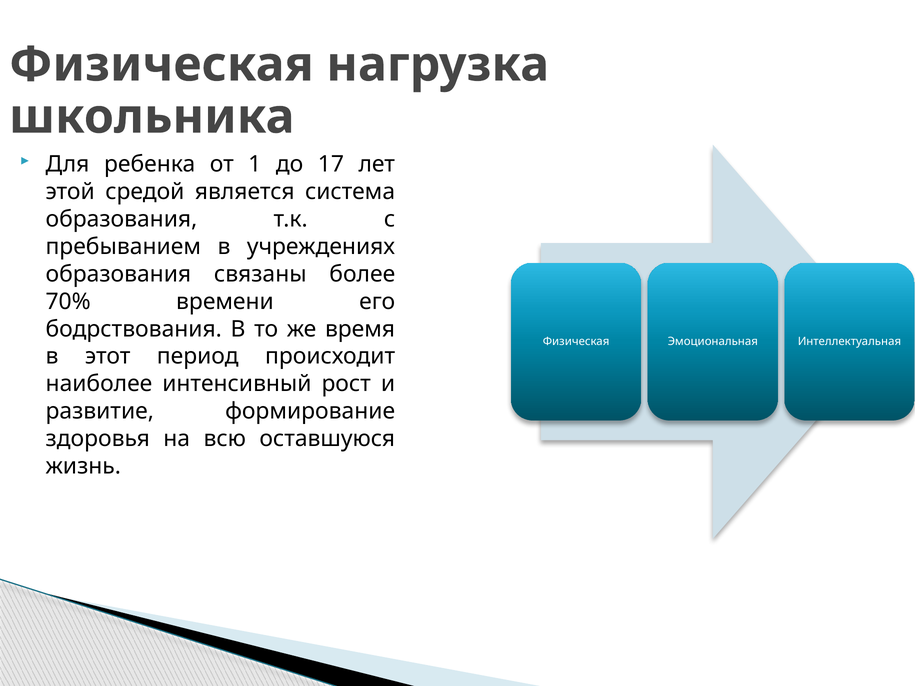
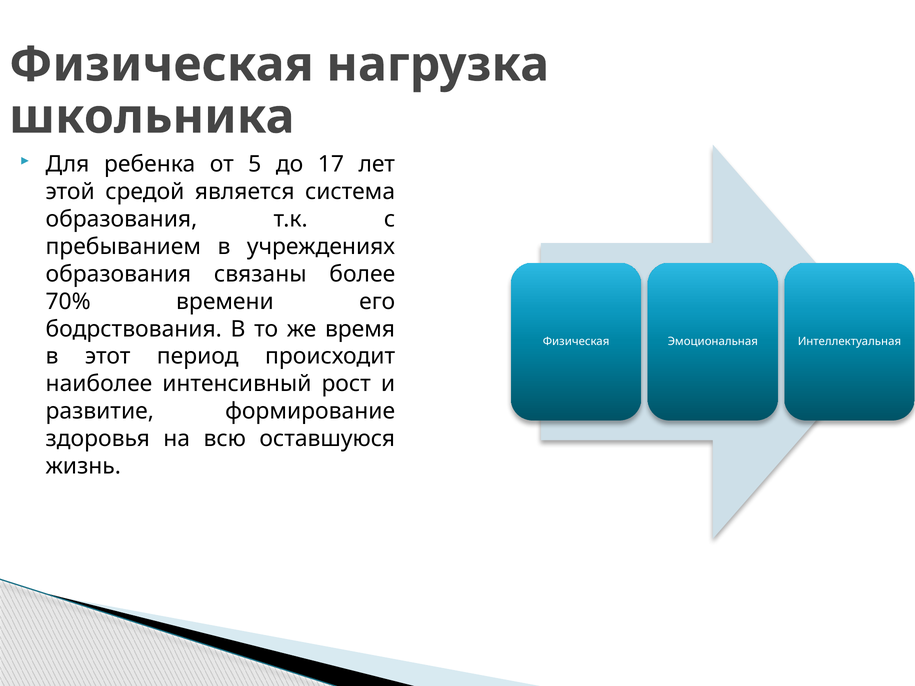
1: 1 -> 5
